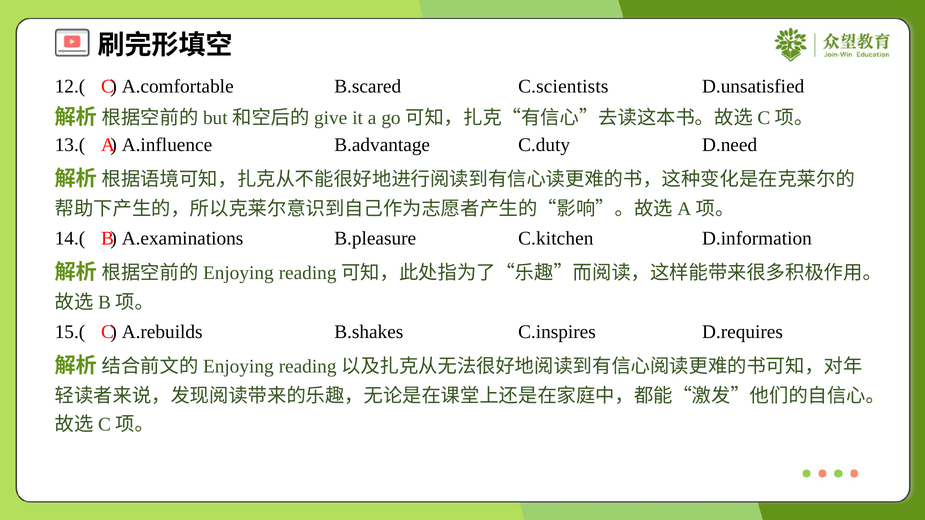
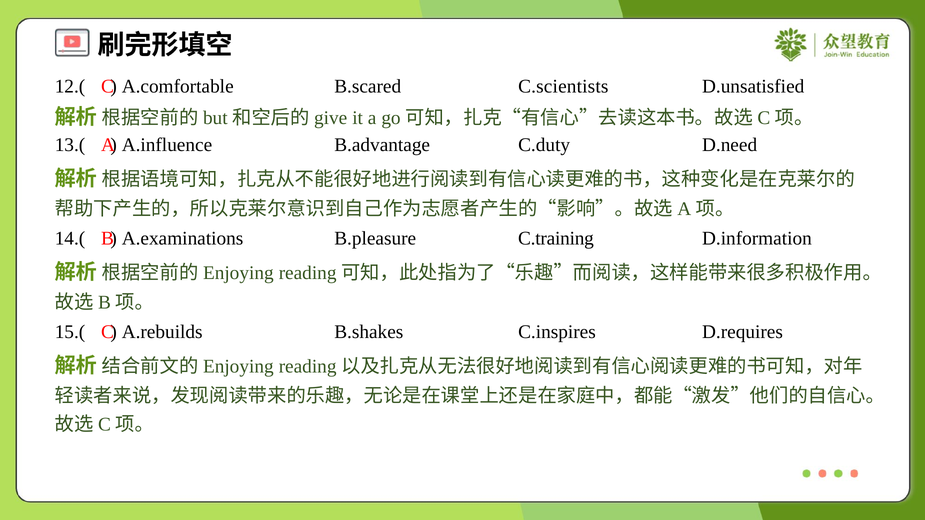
C.kitchen: C.kitchen -> C.training
